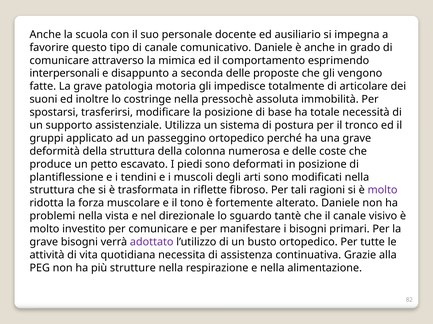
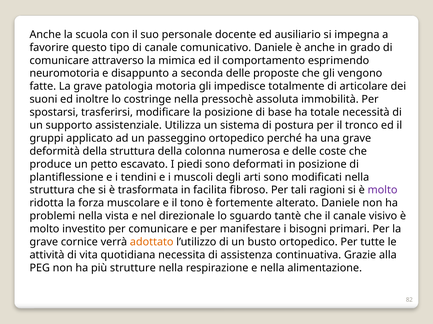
interpersonali: interpersonali -> neuromotoria
riflette: riflette -> facilita
grave bisogni: bisogni -> cornice
adottato colour: purple -> orange
